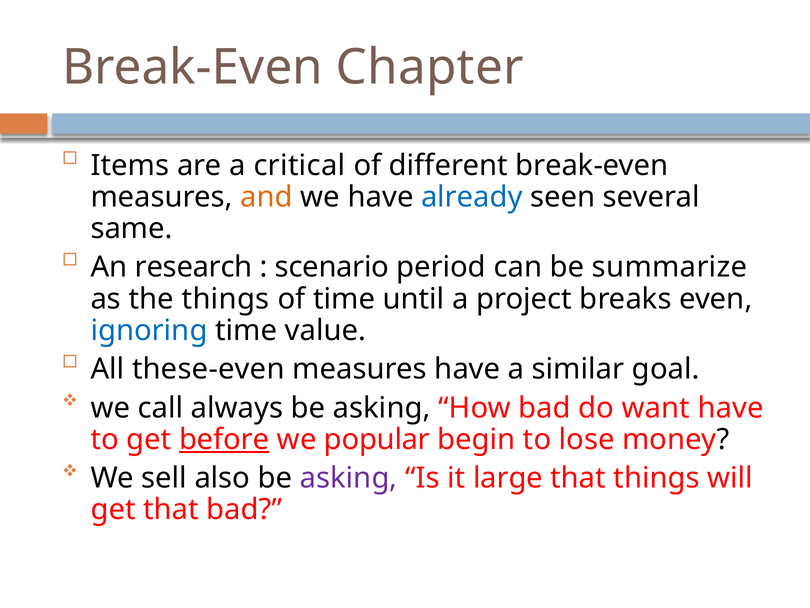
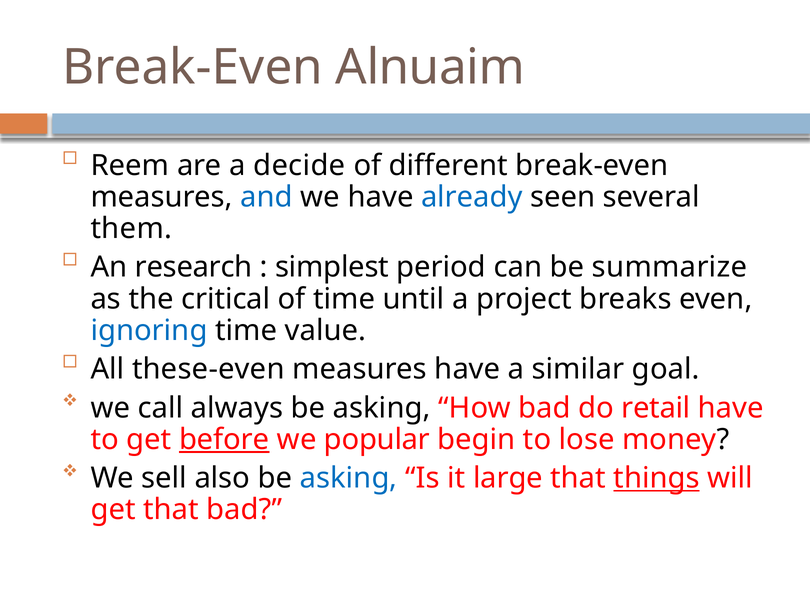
Chapter: Chapter -> Alnuaim
Items: Items -> Reem
critical: critical -> decide
and colour: orange -> blue
same: same -> them
scenario: scenario -> simplest
the things: things -> critical
want: want -> retail
asking at (349, 478) colour: purple -> blue
things at (657, 478) underline: none -> present
